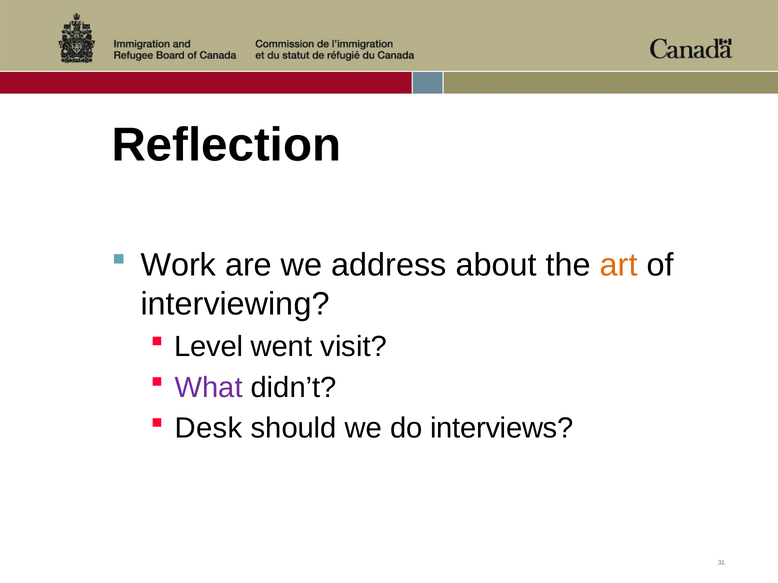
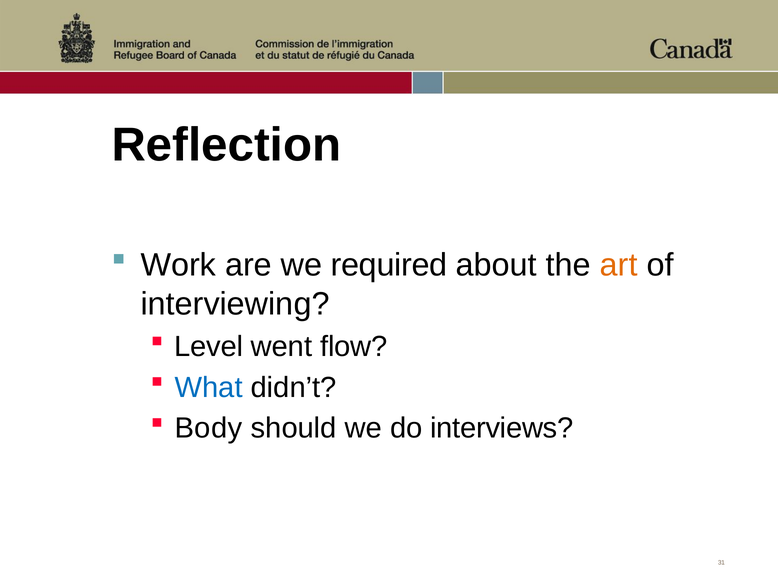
address: address -> required
visit: visit -> flow
What colour: purple -> blue
Desk: Desk -> Body
